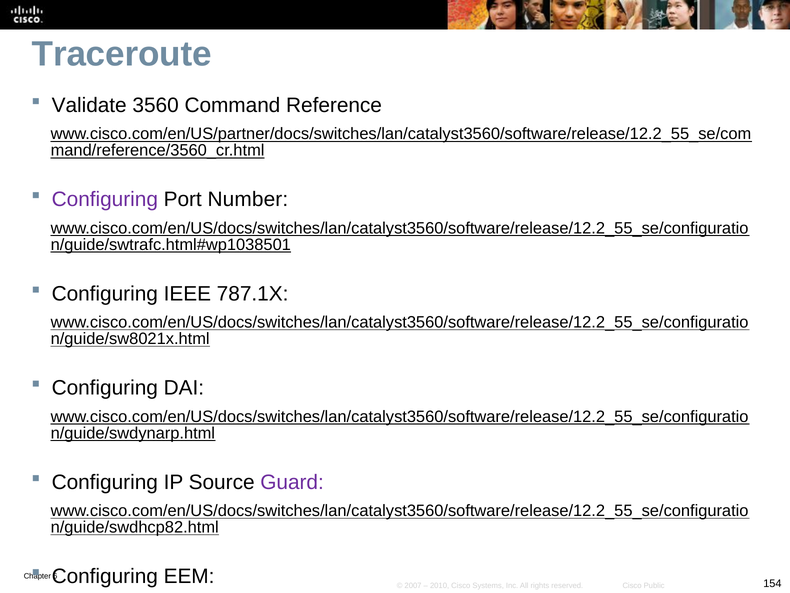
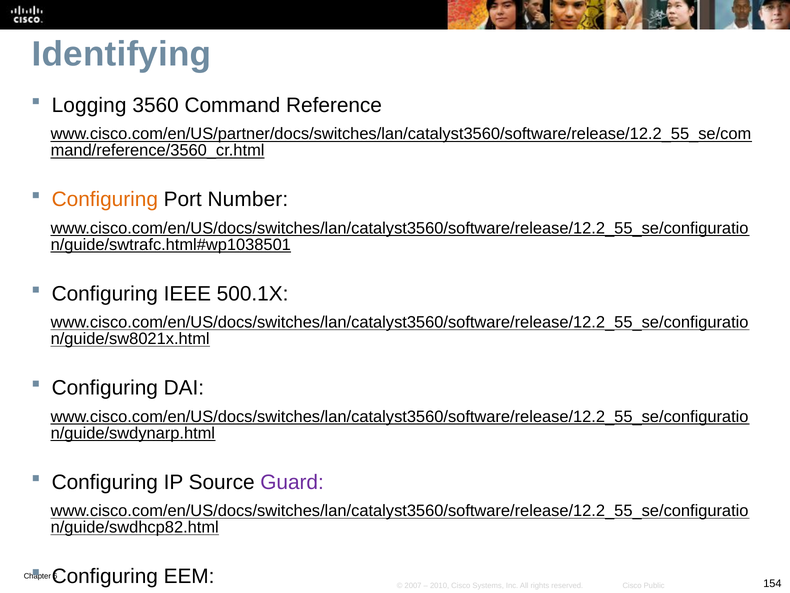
Traceroute: Traceroute -> Identifying
Validate: Validate -> Logging
Configuring at (105, 199) colour: purple -> orange
787.1X: 787.1X -> 500.1X
